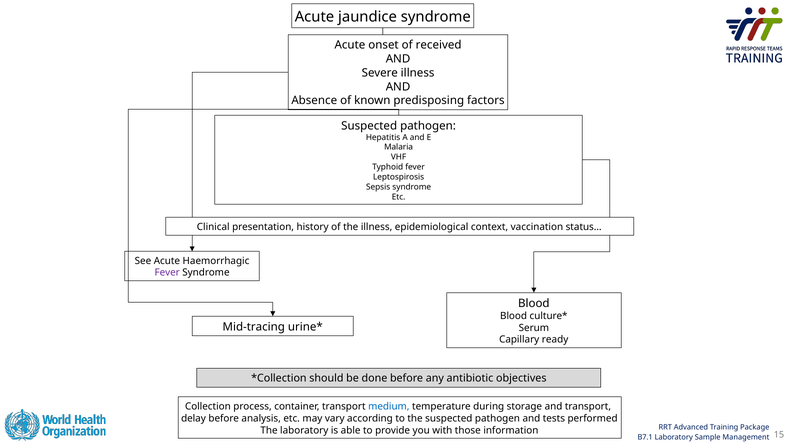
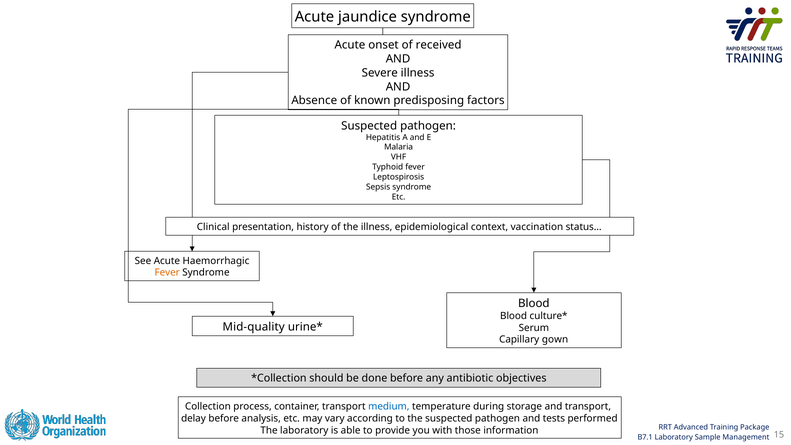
Fever at (167, 273) colour: purple -> orange
Mid-tracing: Mid-tracing -> Mid-quality
ready: ready -> gown
